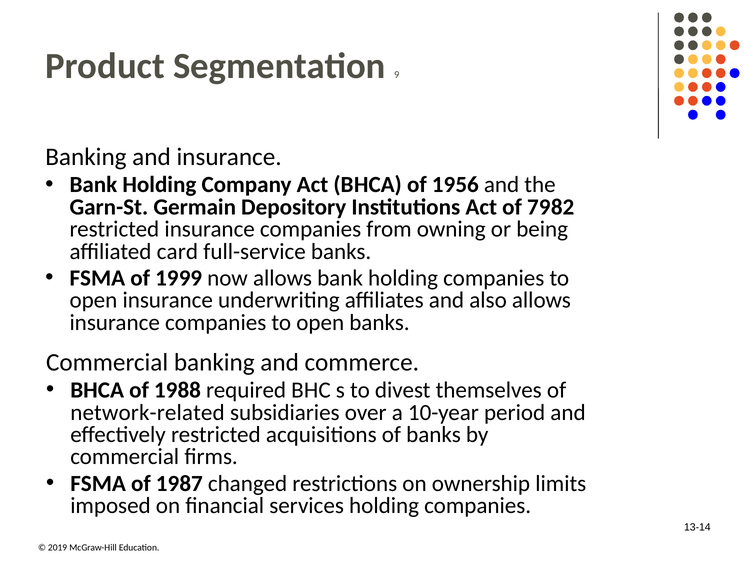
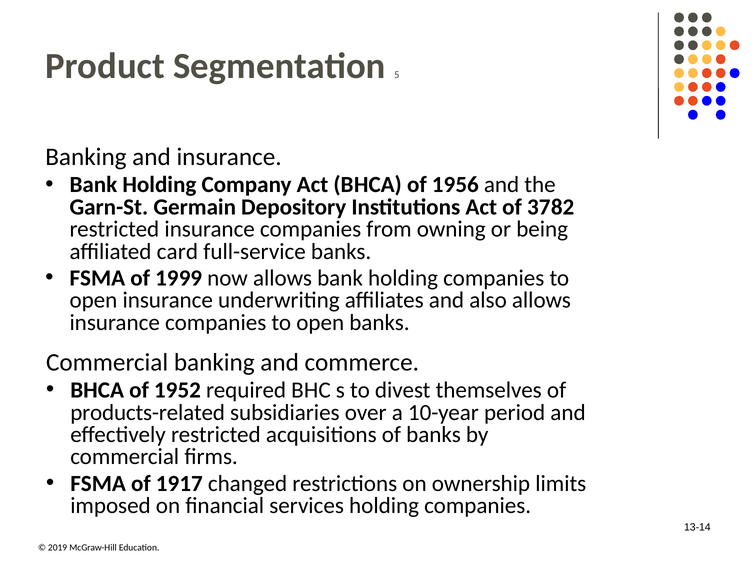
9: 9 -> 5
79: 79 -> 37
88: 88 -> 52
network-related: network-related -> products-related
87: 87 -> 17
